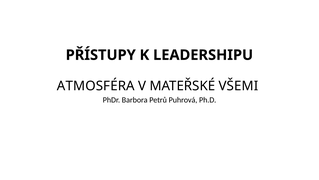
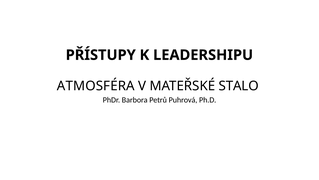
VŠEMI: VŠEMI -> STALO
